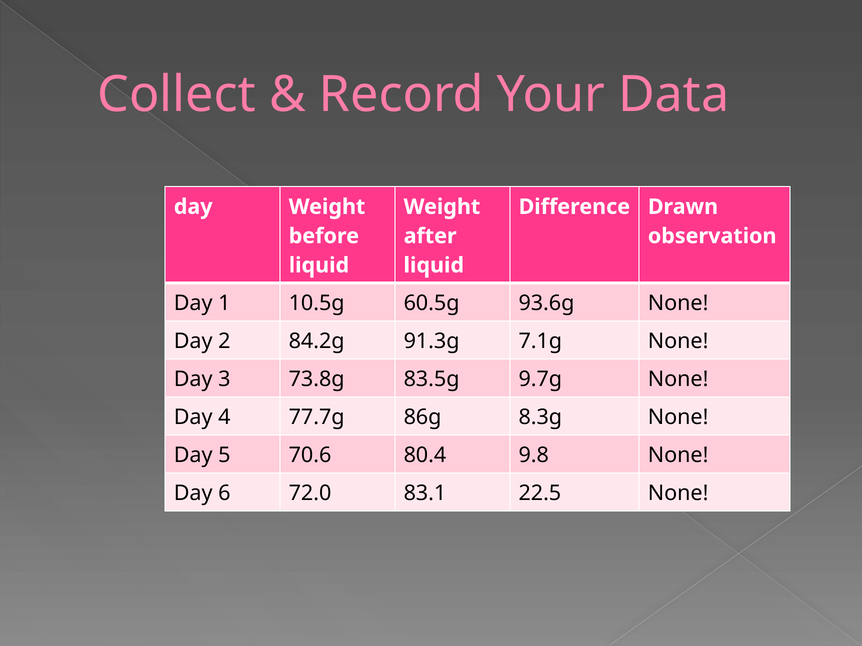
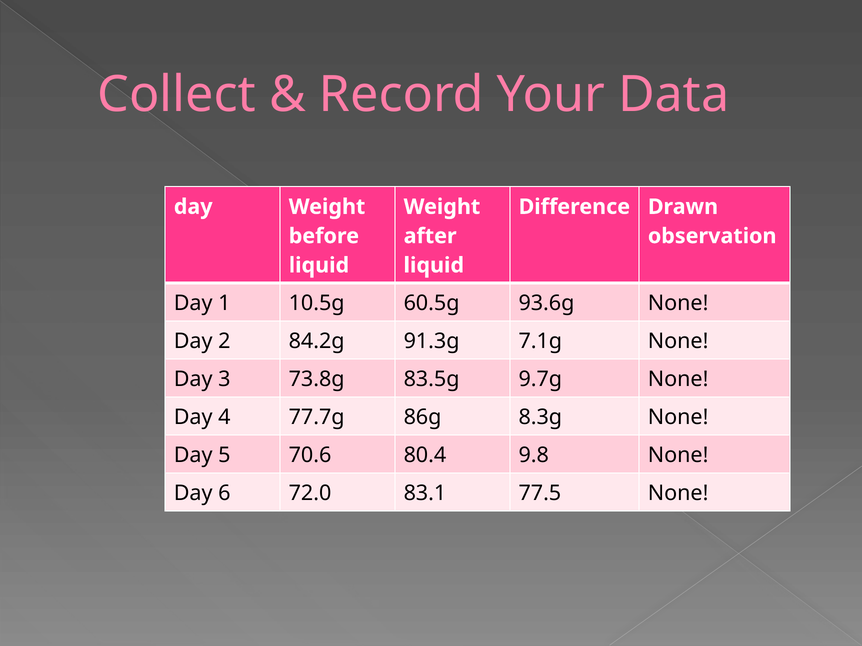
22.5: 22.5 -> 77.5
